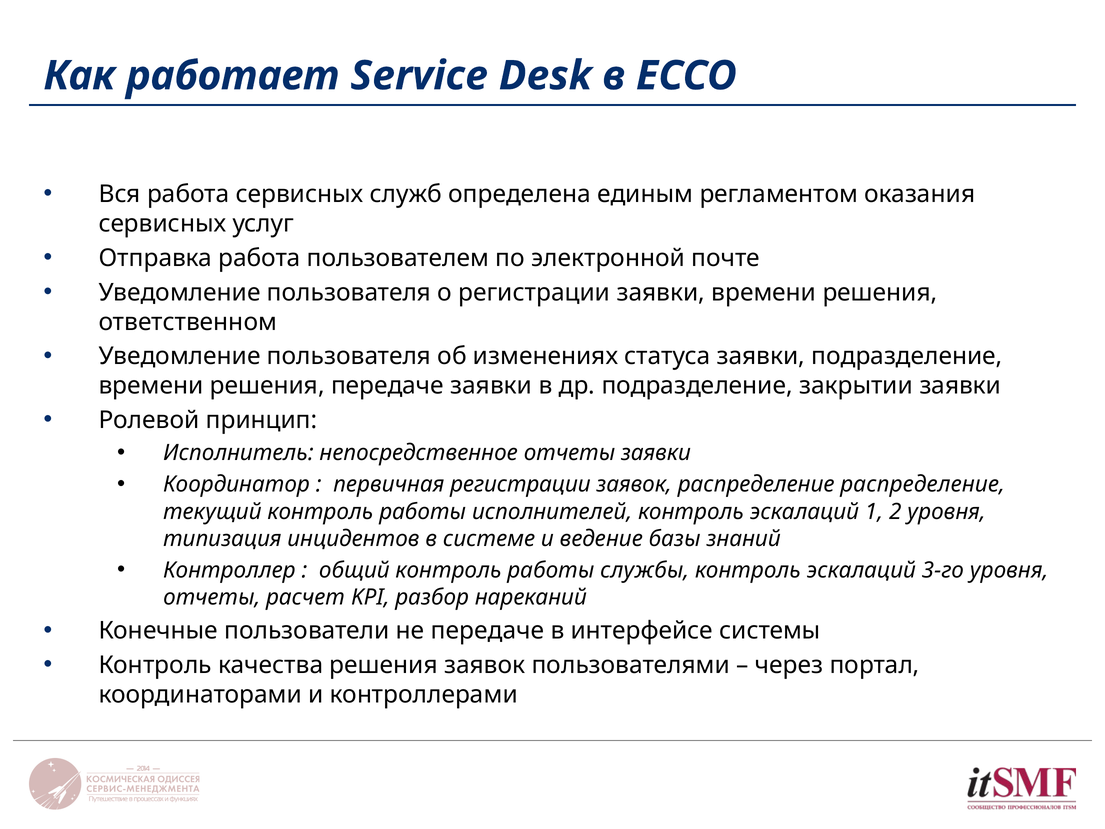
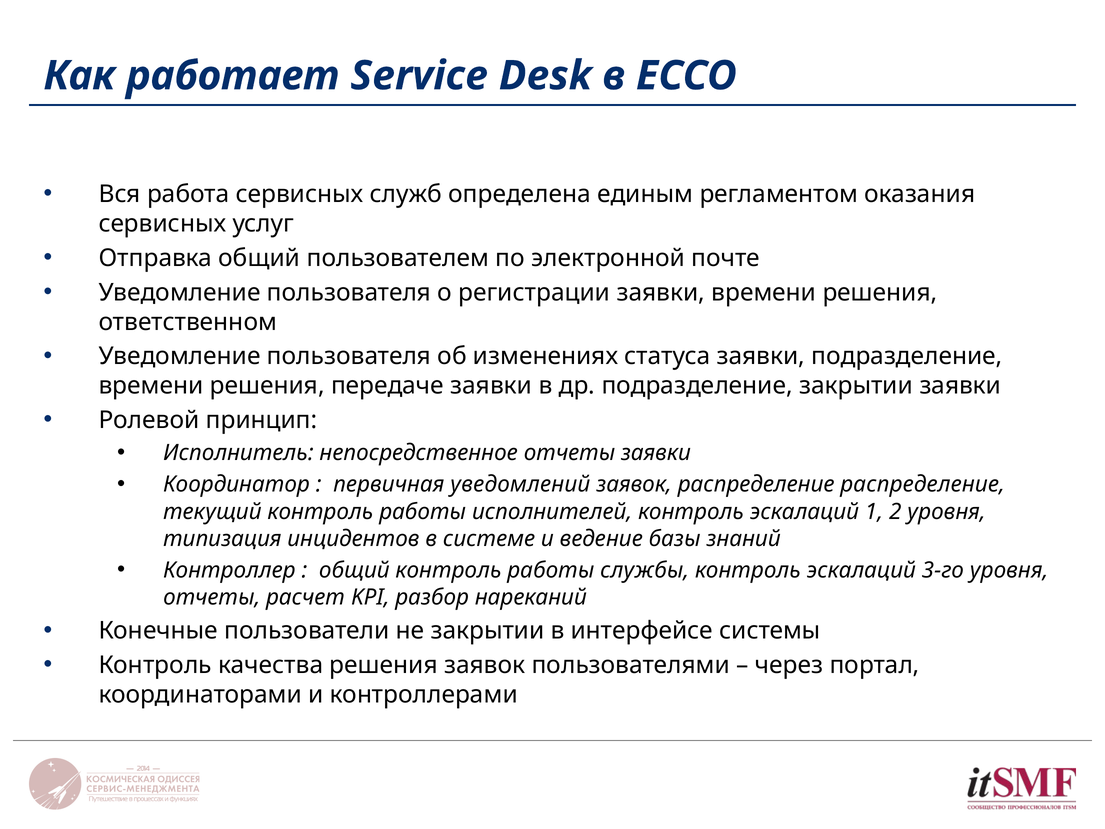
Отправка работа: работа -> общий
первичная регистрации: регистрации -> уведомлений
не передаче: передаче -> закрытии
